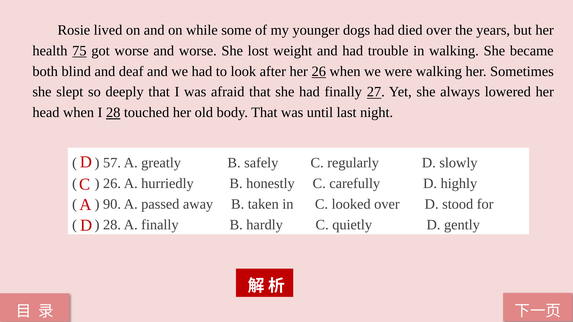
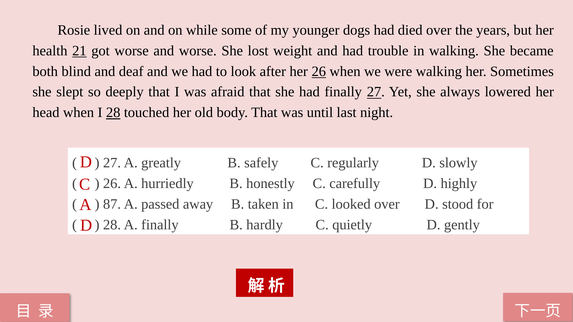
75: 75 -> 21
57 at (112, 163): 57 -> 27
90: 90 -> 87
